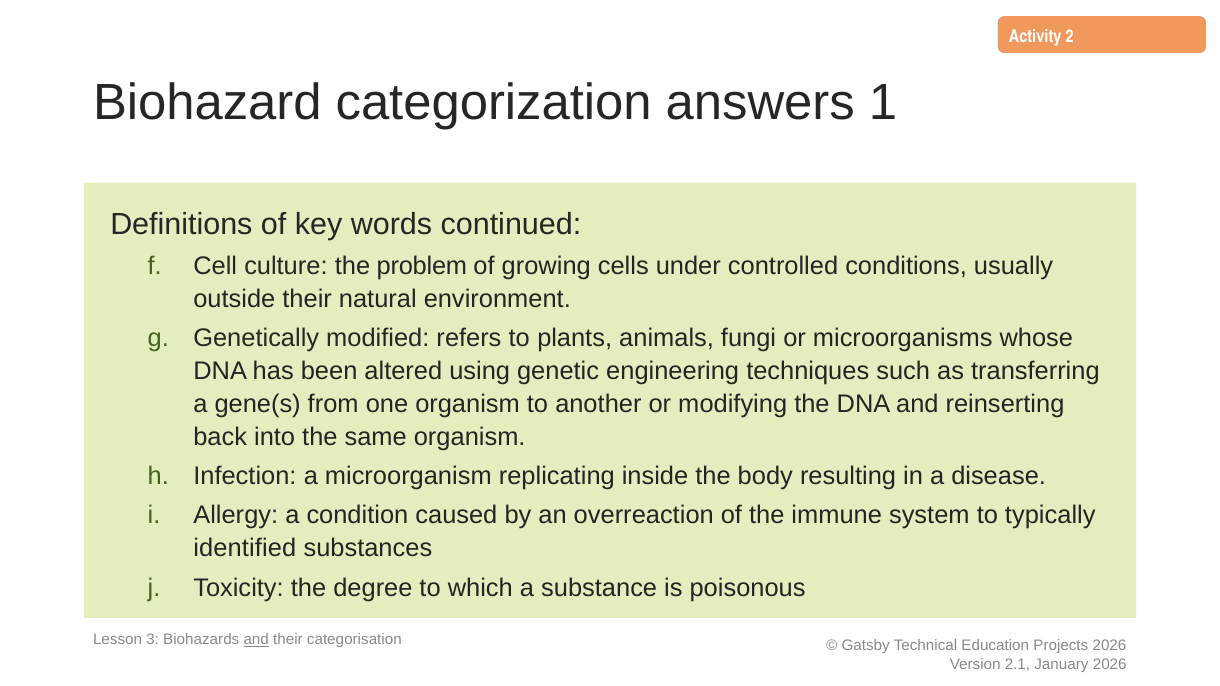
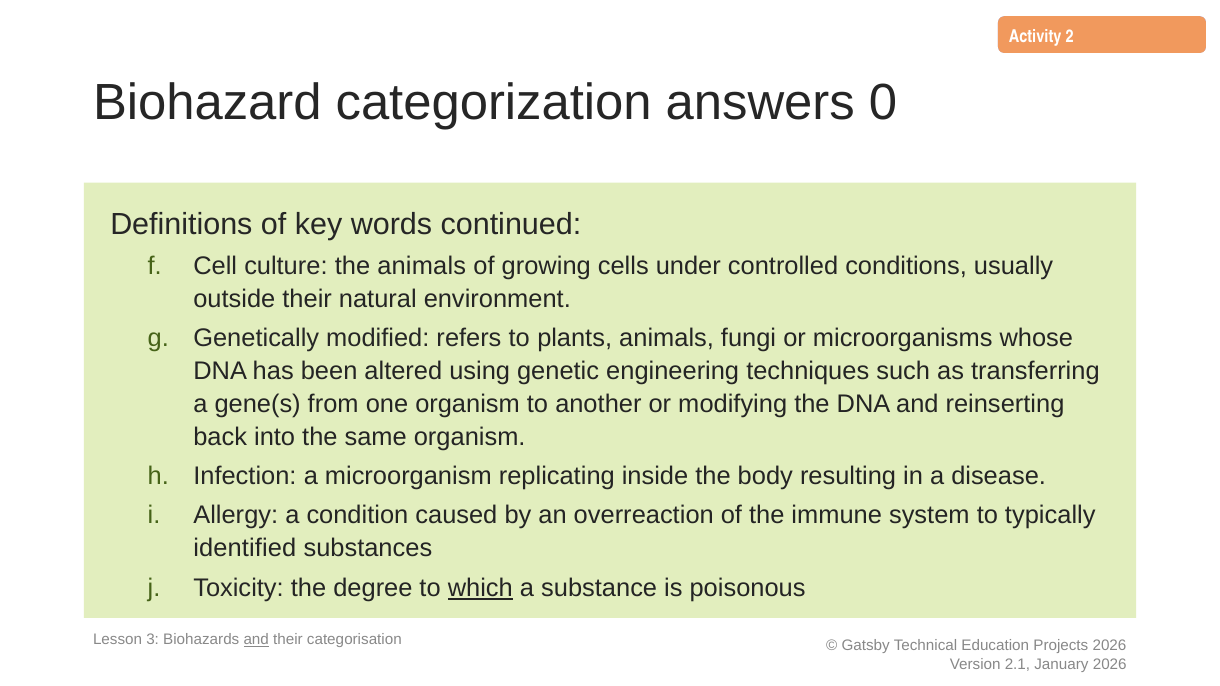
1: 1 -> 0
the problem: problem -> animals
which underline: none -> present
